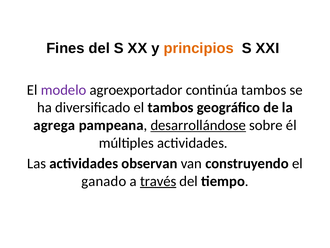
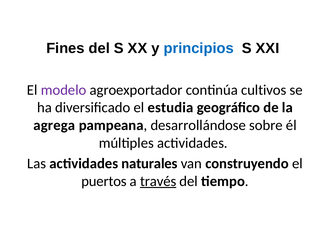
principios colour: orange -> blue
continúa tambos: tambos -> cultivos
el tambos: tambos -> estudia
desarrollándose underline: present -> none
observan: observan -> naturales
ganado: ganado -> puertos
